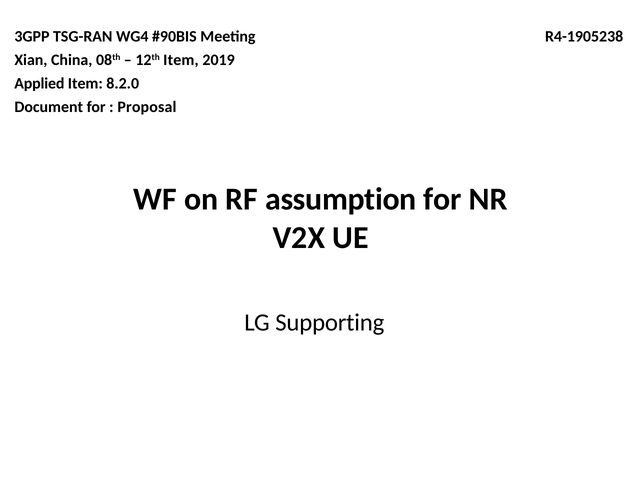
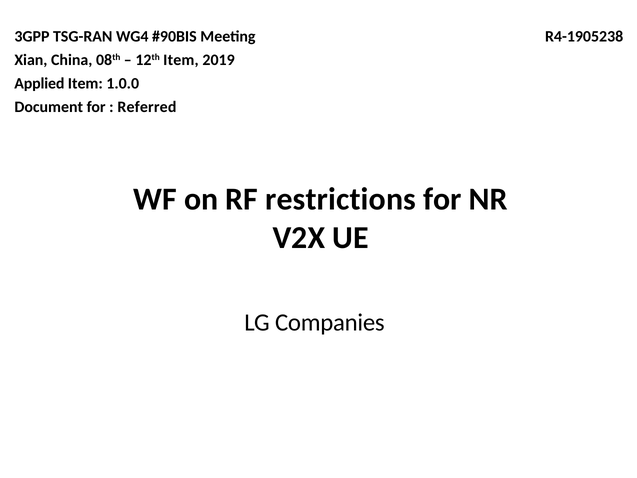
8.2.0: 8.2.0 -> 1.0.0
Proposal: Proposal -> Referred
assumption: assumption -> restrictions
Supporting: Supporting -> Companies
